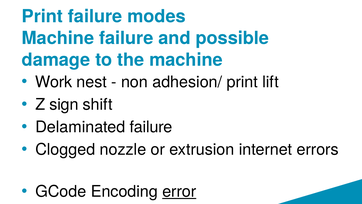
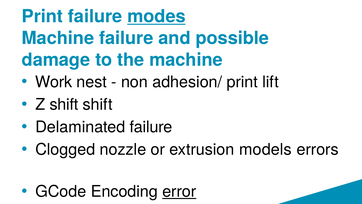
modes underline: none -> present
Z sign: sign -> shift
internet: internet -> models
